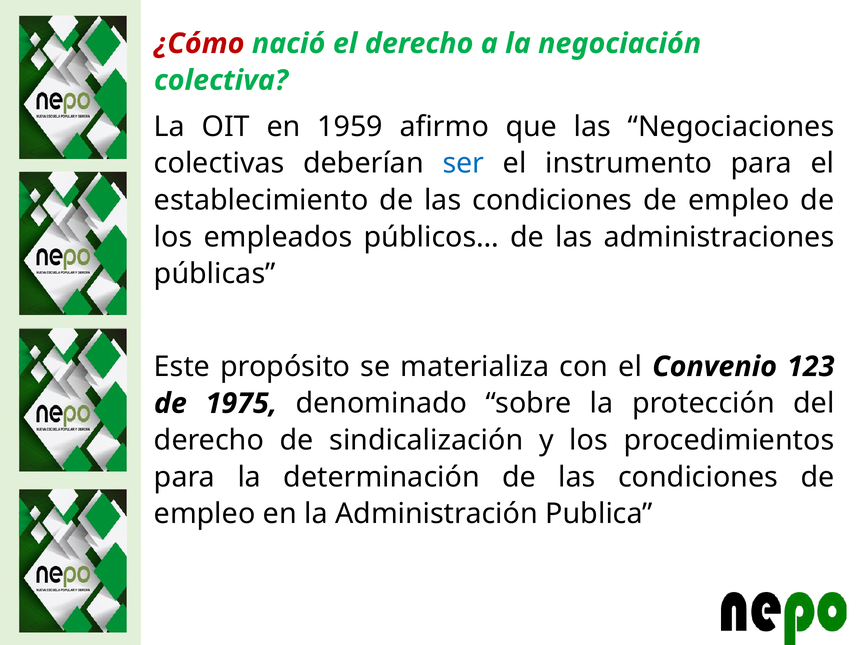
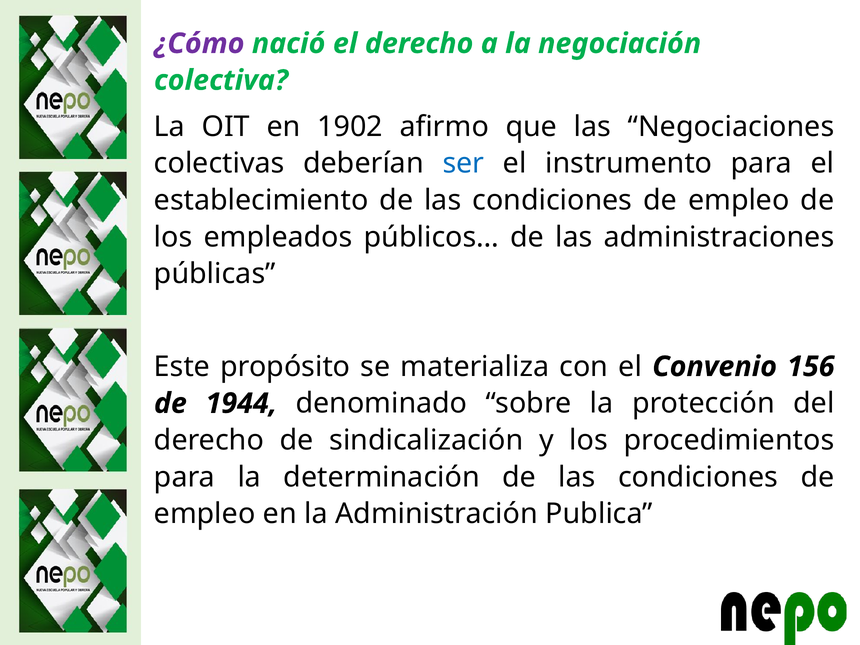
¿Cómo colour: red -> purple
1959: 1959 -> 1902
123: 123 -> 156
1975: 1975 -> 1944
